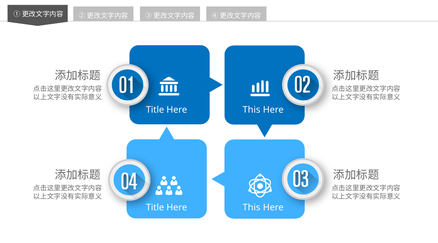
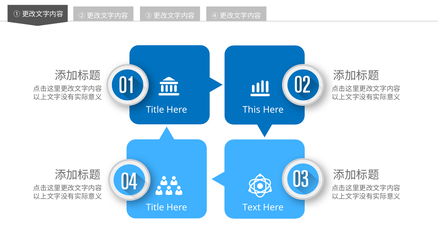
This at (251, 208): This -> Text
